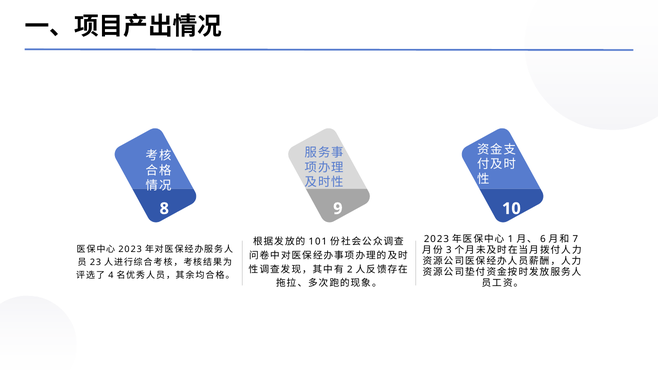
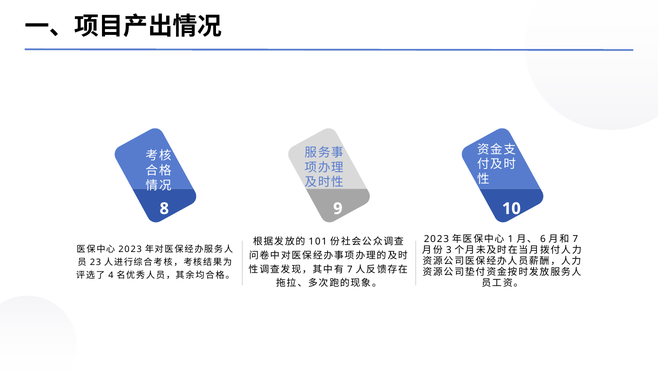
2 at (350, 269): 2 -> 7
